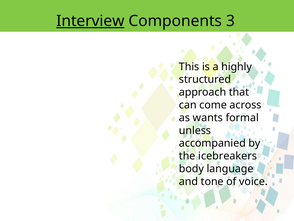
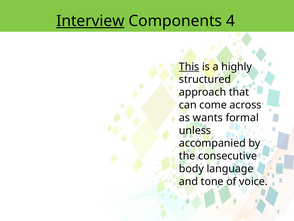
3: 3 -> 4
This underline: none -> present
icebreakers: icebreakers -> consecutive
